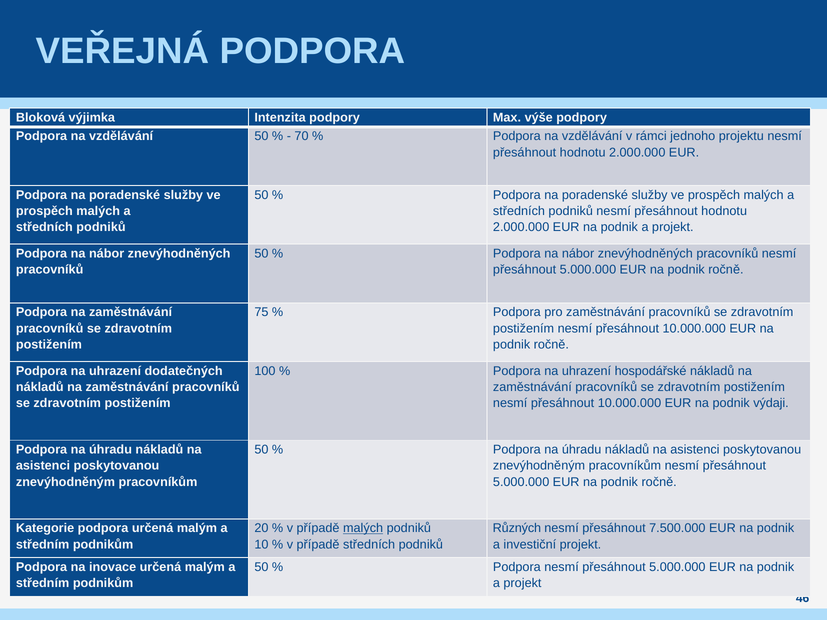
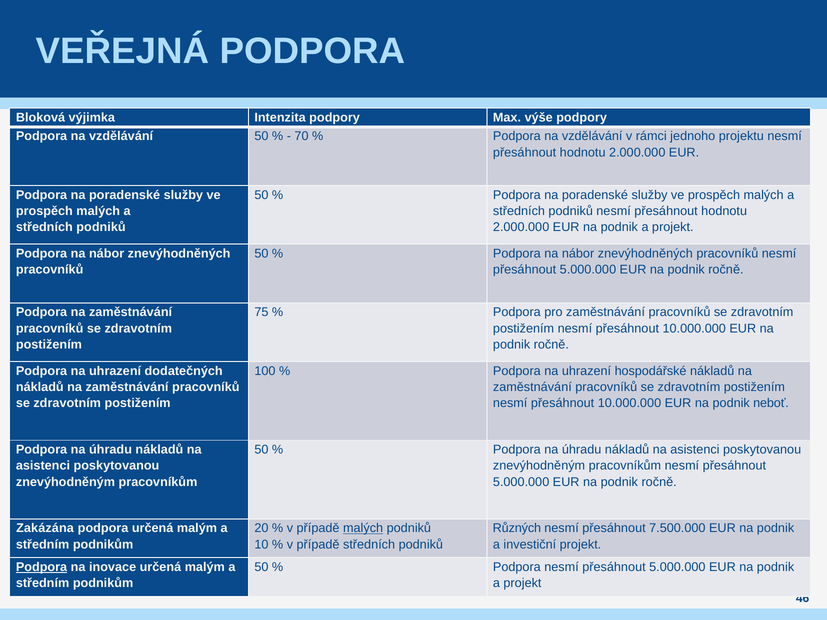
výdaji: výdaji -> neboť
Kategorie: Kategorie -> Zakázána
Podpora at (42, 567) underline: none -> present
